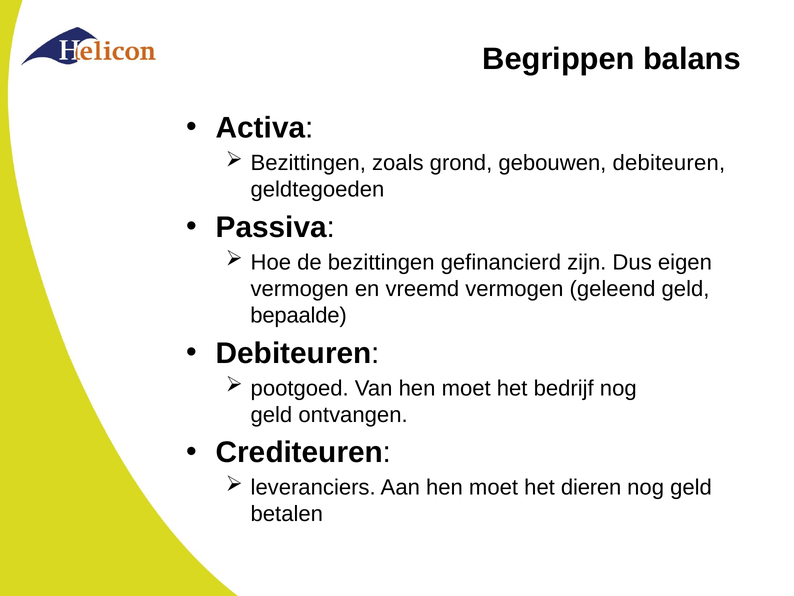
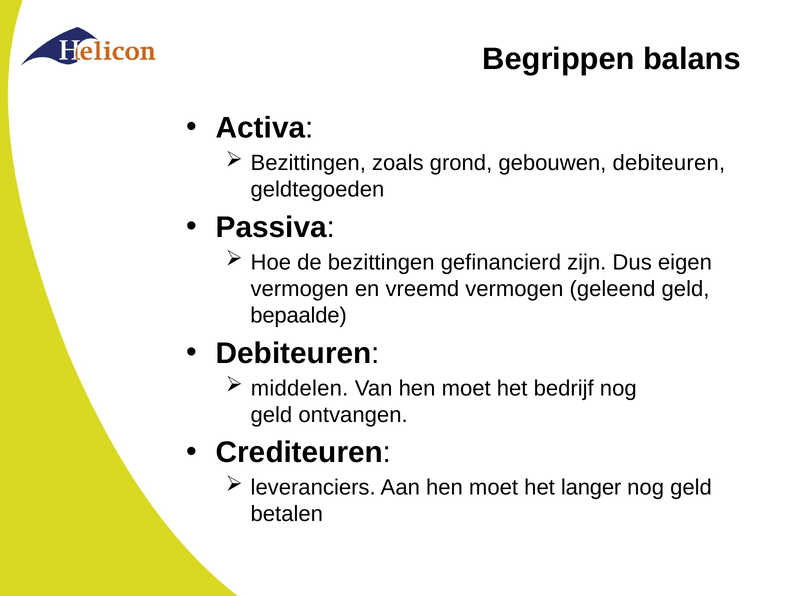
pootgoed: pootgoed -> middelen
dieren: dieren -> langer
